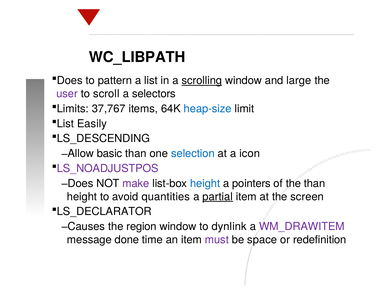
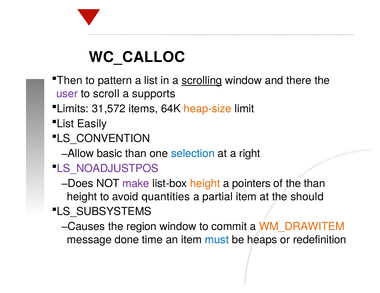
WC_LIBPATH: WC_LIBPATH -> WC_CALLOC
Does at (70, 80): Does -> Then
large: large -> there
selectors: selectors -> supports
37,767: 37,767 -> 31,572
heap-size colour: blue -> orange
LS_DESCENDING: LS_DESCENDING -> LS_CONVENTION
icon: icon -> right
height at (205, 183) colour: blue -> orange
partial underline: present -> none
screen: screen -> should
LS_DECLARATOR: LS_DECLARATOR -> LS_SUBSYSTEMS
dynlink: dynlink -> commit
WM_DRAWITEM colour: purple -> orange
must colour: purple -> blue
space: space -> heaps
